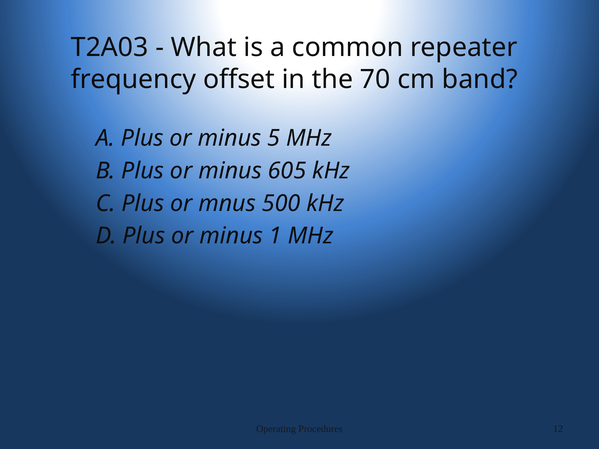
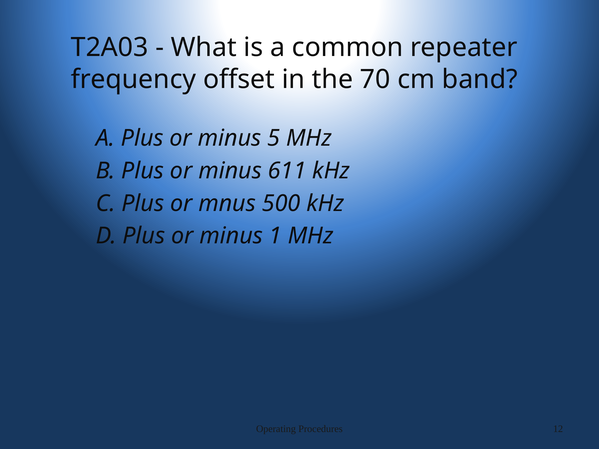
605: 605 -> 611
